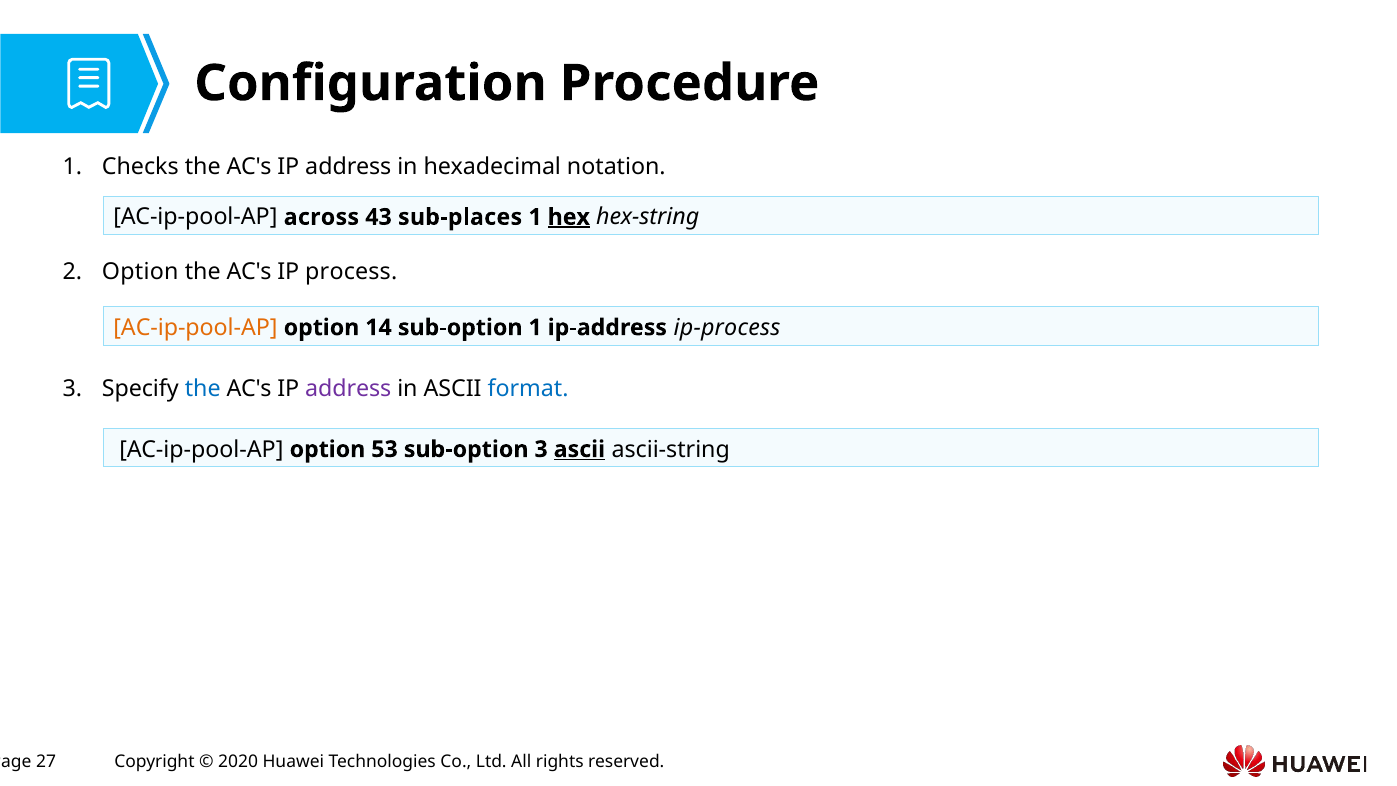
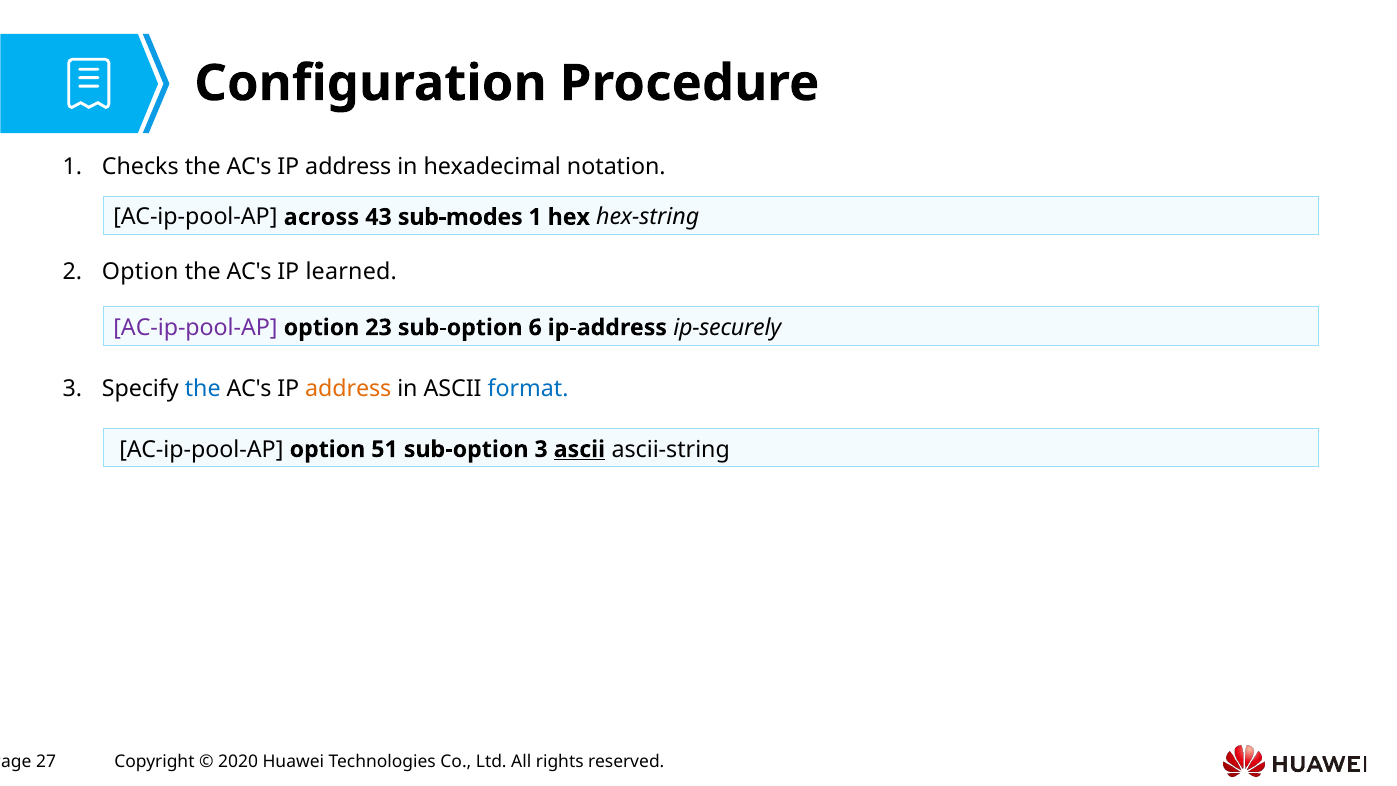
sub-places: sub-places -> sub-modes
hex underline: present -> none
process: process -> learned
AC-ip-pool-AP at (195, 327) colour: orange -> purple
14: 14 -> 23
sub-option 1: 1 -> 6
ip-process: ip-process -> ip-securely
address at (348, 388) colour: purple -> orange
53: 53 -> 51
